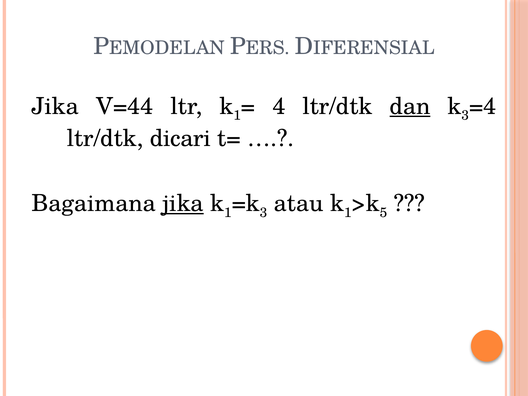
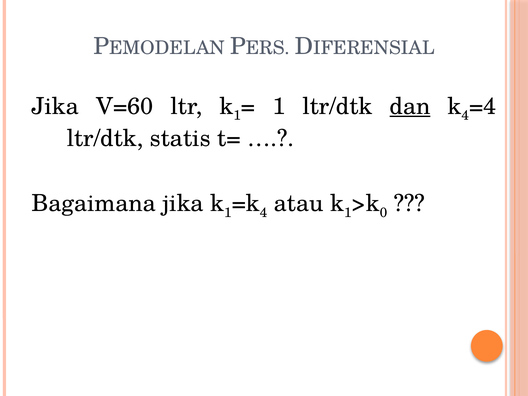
V=44: V=44 -> V=60
4 at (279, 106): 4 -> 1
3 at (465, 115): 3 -> 4
dicari: dicari -> statis
jika at (183, 204) underline: present -> none
3 at (264, 213): 3 -> 4
5: 5 -> 0
